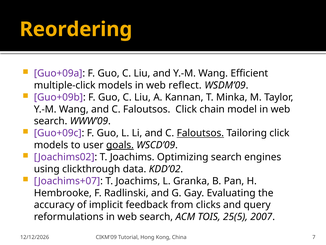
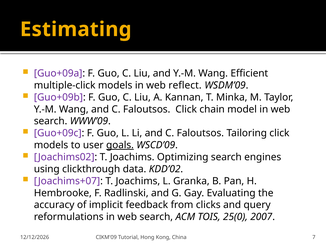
Reordering: Reordering -> Estimating
Faloutsos at (200, 133) underline: present -> none
25(5: 25(5 -> 25(0
